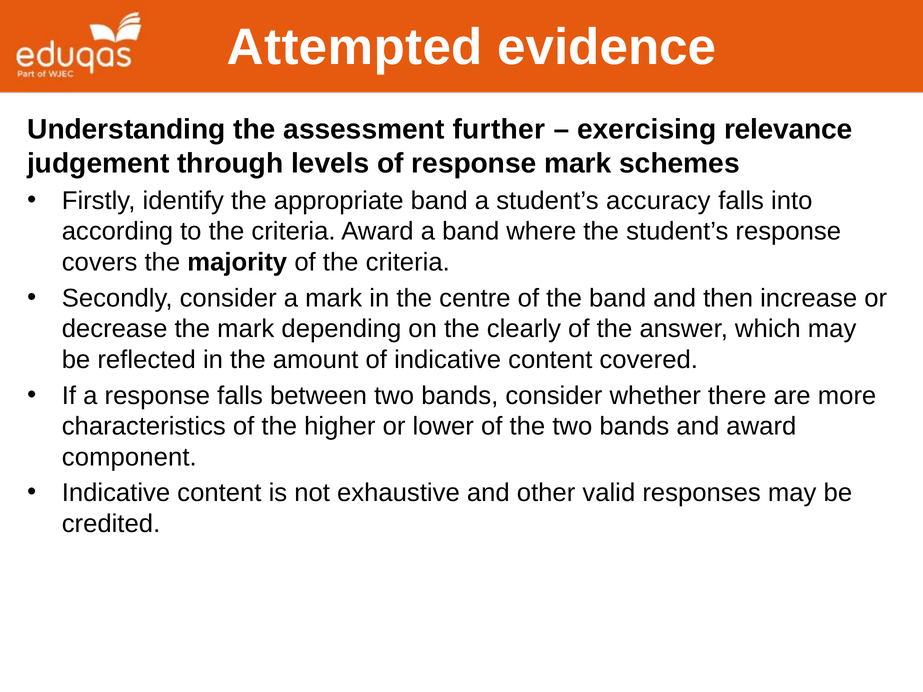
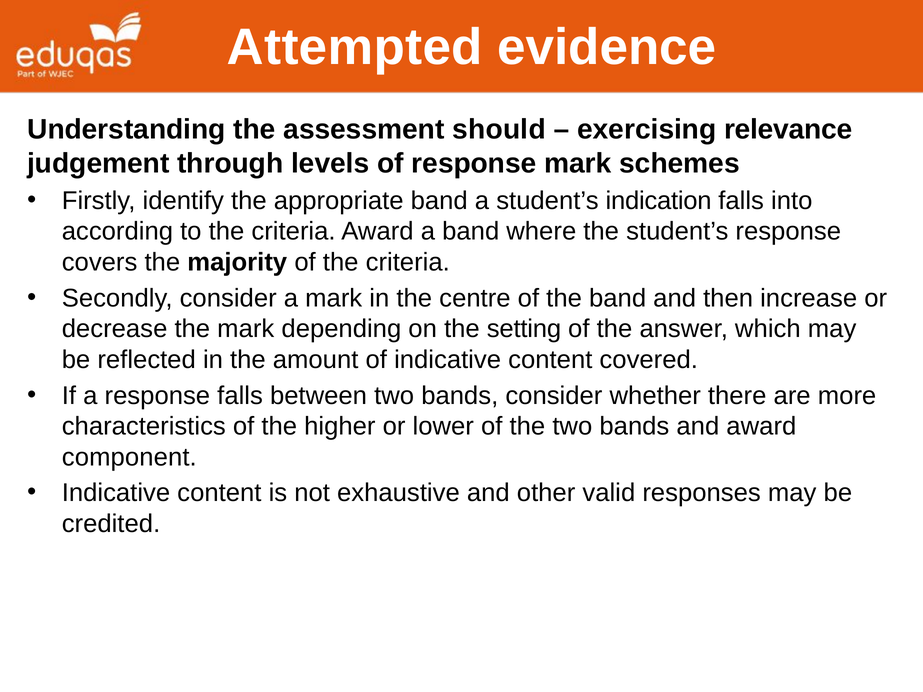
further: further -> should
accuracy: accuracy -> indication
clearly: clearly -> setting
